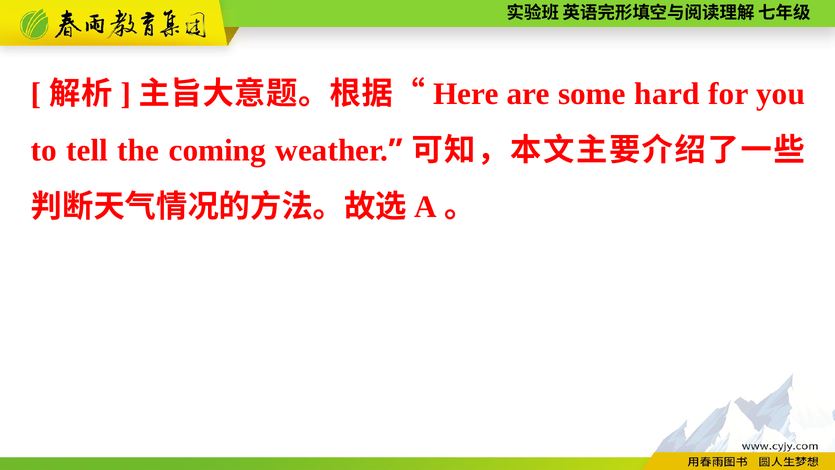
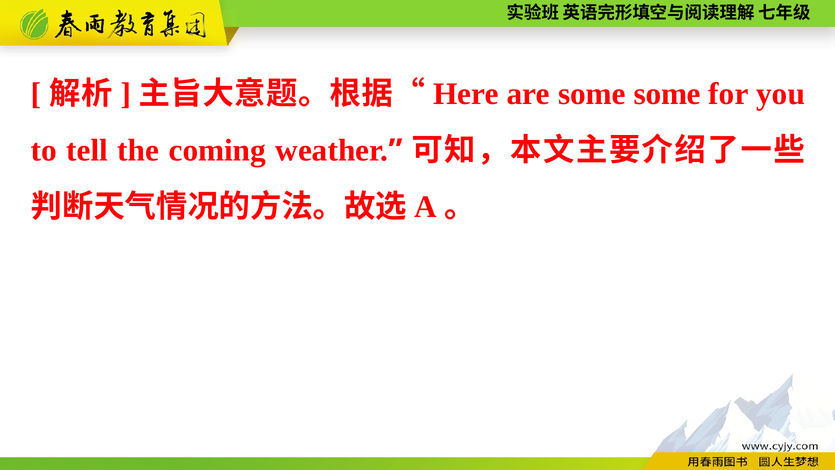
some hard: hard -> some
